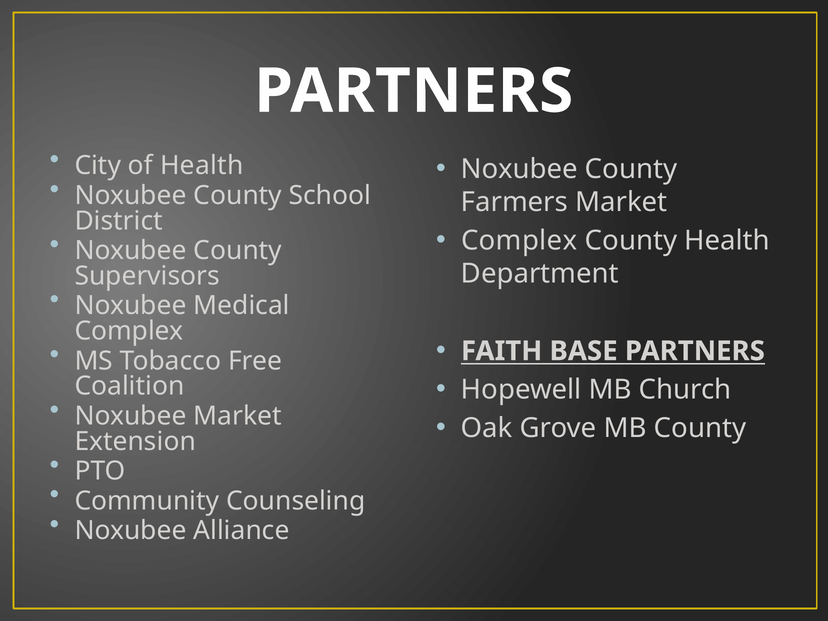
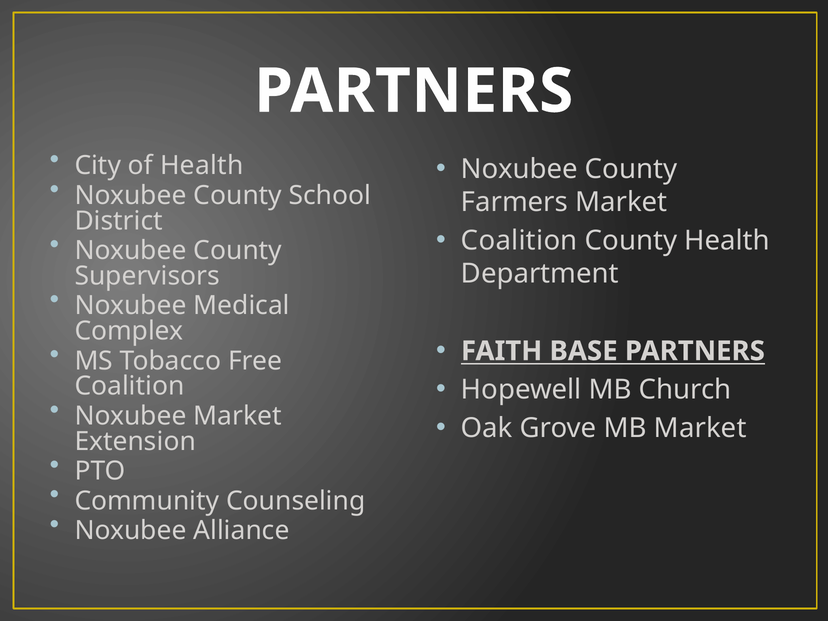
Complex at (519, 241): Complex -> Coalition
MB County: County -> Market
